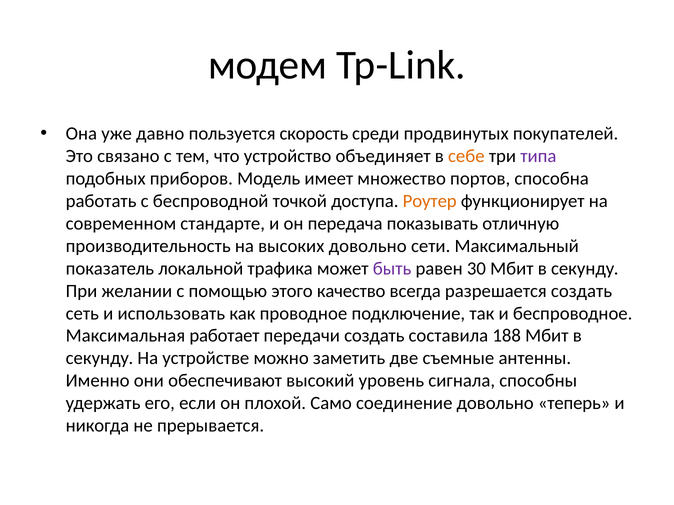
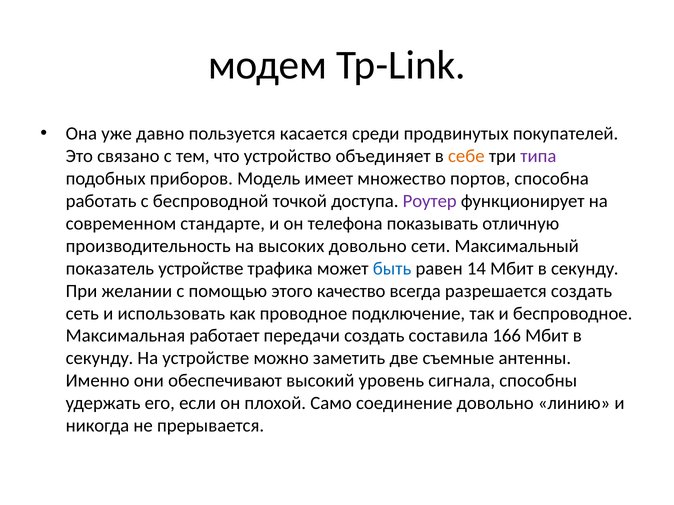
скорость: скорость -> касается
Роутер colour: orange -> purple
передача: передача -> телефона
показатель локальной: локальной -> устройстве
быть colour: purple -> blue
30: 30 -> 14
188: 188 -> 166
теперь: теперь -> линию
